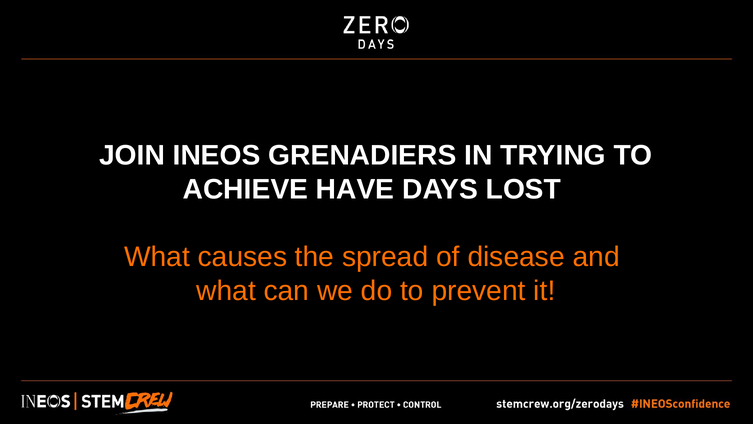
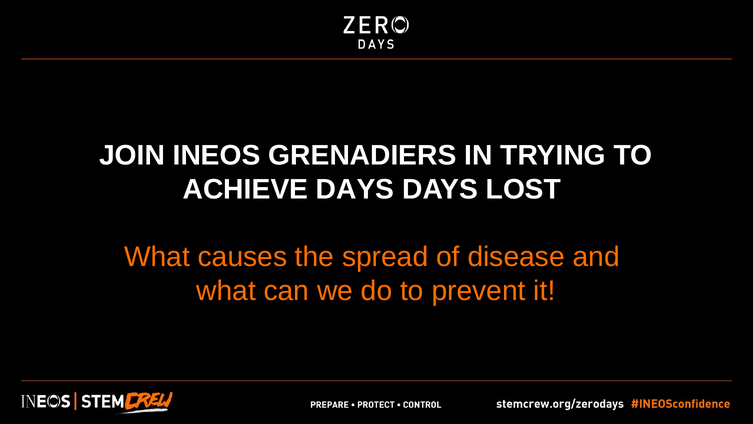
ACHIEVE HAVE: HAVE -> DAYS
